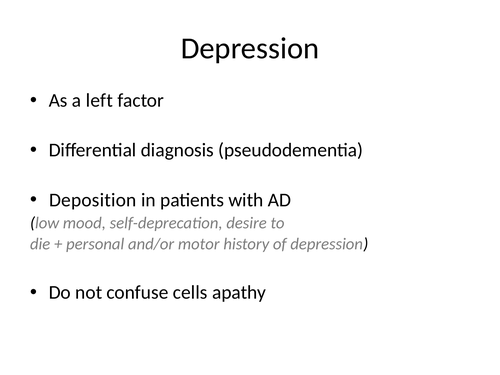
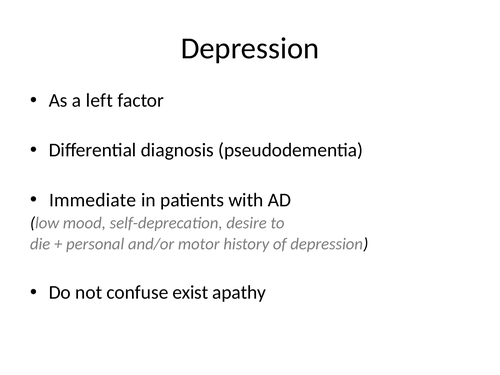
Deposition: Deposition -> Immediate
cells: cells -> exist
